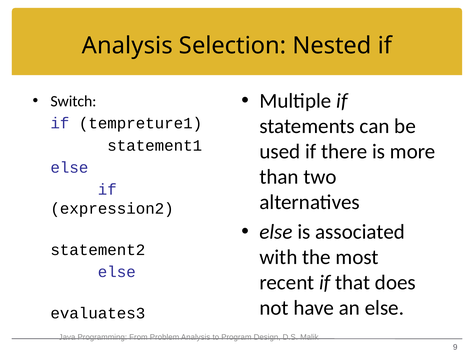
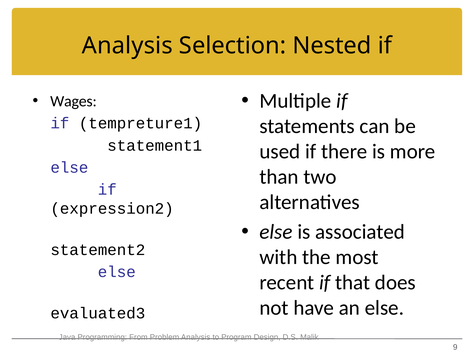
Switch: Switch -> Wages
evaluates3: evaluates3 -> evaluated3
